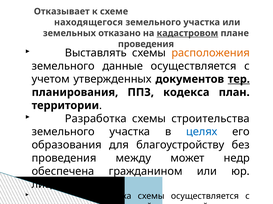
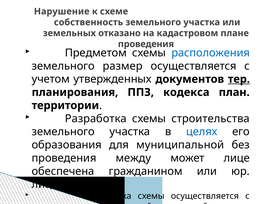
Отказывает: Отказывает -> Нарушение
находящегося: находящегося -> собственность
кадастровом underline: present -> none
Выставлять: Выставлять -> Предметом
расположения at (211, 53) colour: orange -> blue
данные: данные -> размер
благоустройству: благоустройству -> муниципальной
недр: недр -> лице
